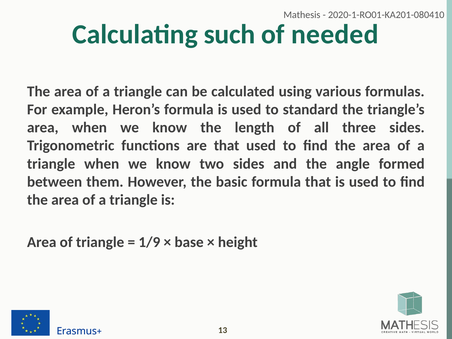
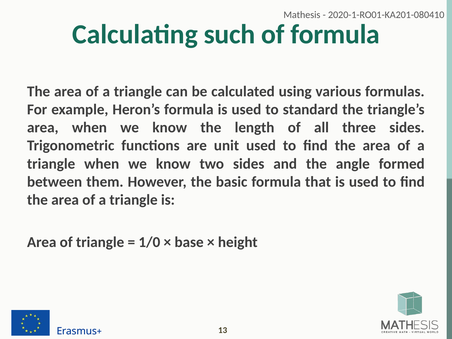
of needed: needed -> formula
are that: that -> unit
1/9: 1/9 -> 1/0
